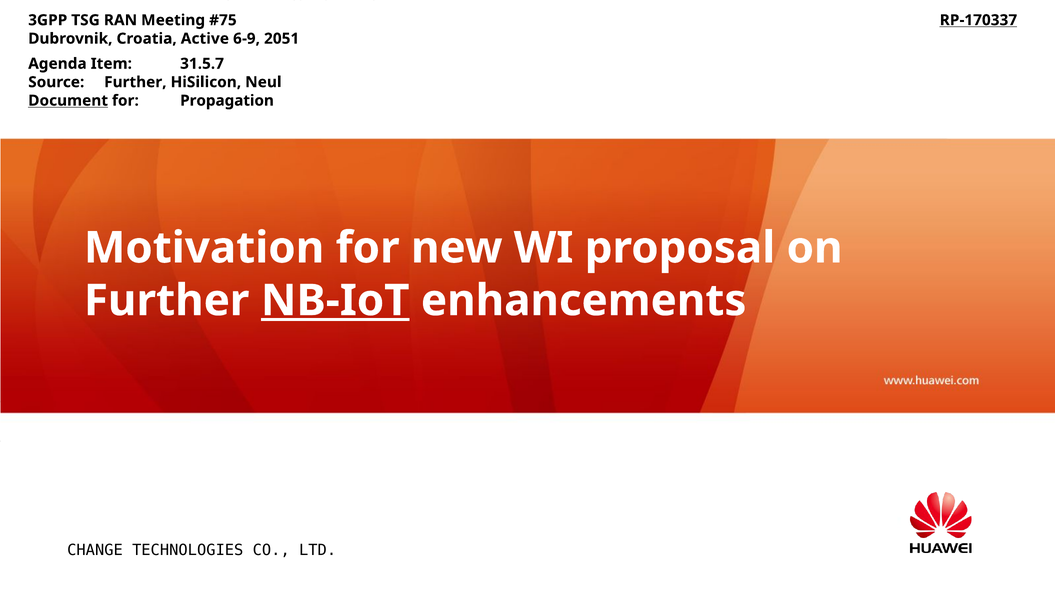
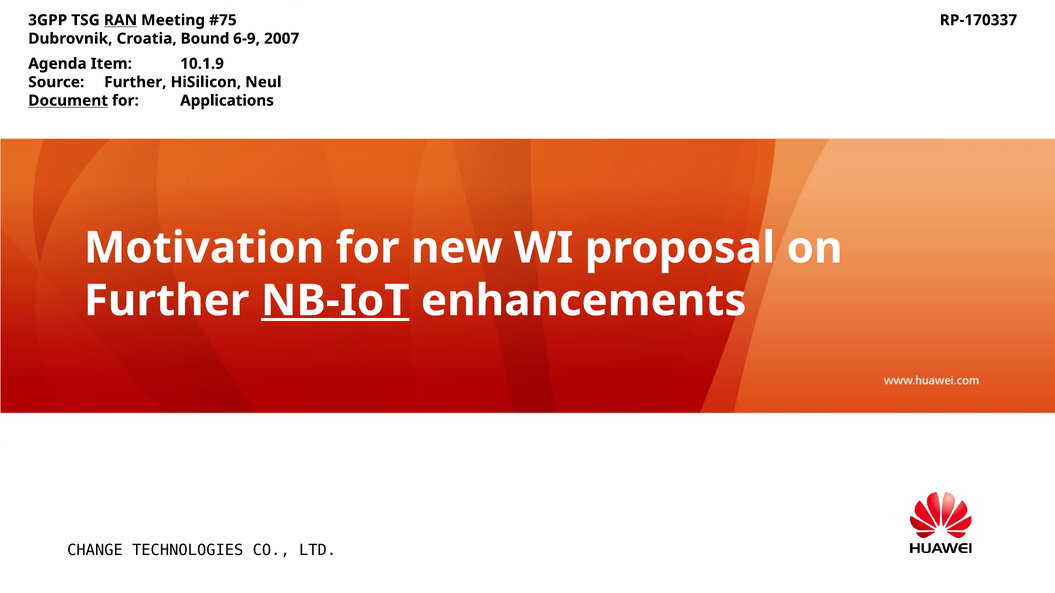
RAN underline: none -> present
RP-170337 underline: present -> none
Active: Active -> Bound
2051: 2051 -> 2007
31.5.7: 31.5.7 -> 10.1.9
Propagation: Propagation -> Applications
